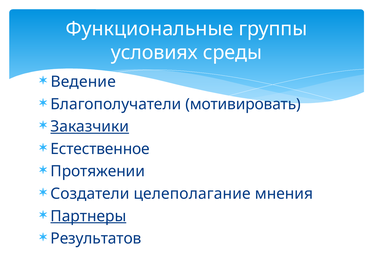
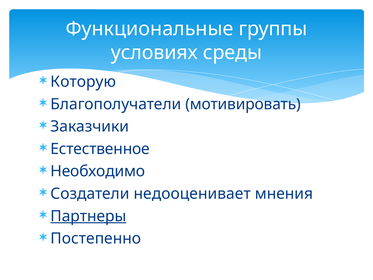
Ведение: Ведение -> Которую
Заказчики underline: present -> none
Протяжении: Протяжении -> Необходимо
целеполагание: целеполагание -> недооценивает
Результатов: Результатов -> Постепенно
